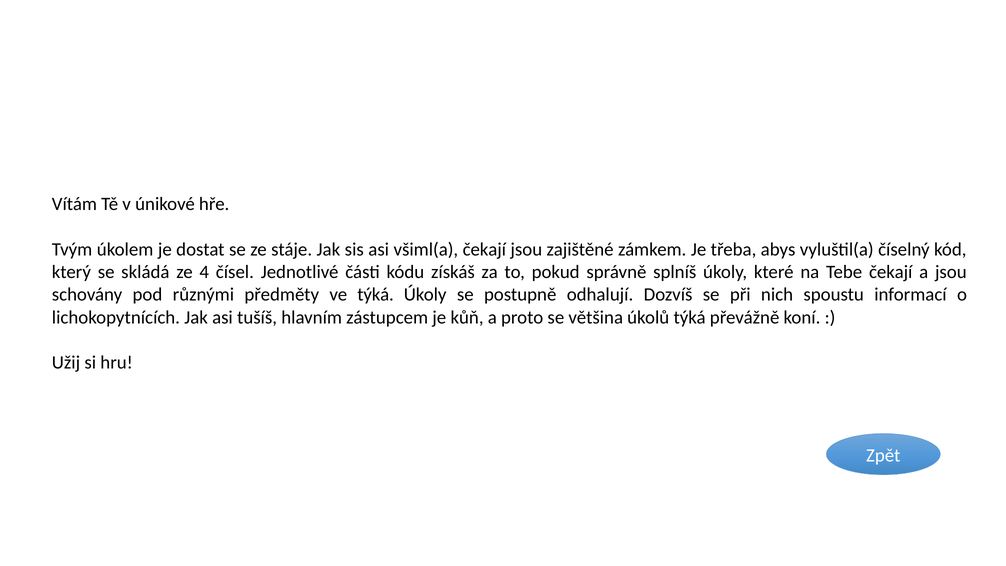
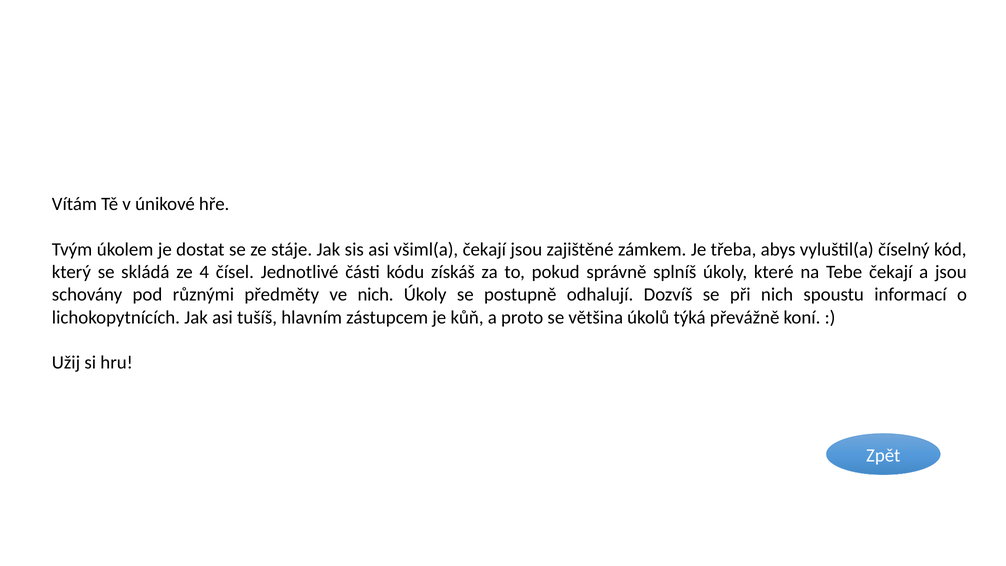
ve týká: týká -> nich
